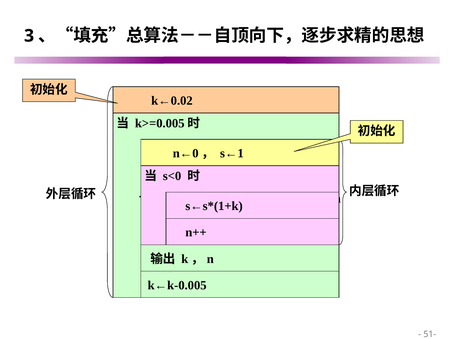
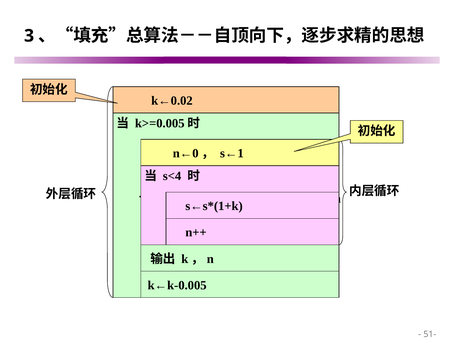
s<0: s<0 -> s<4
